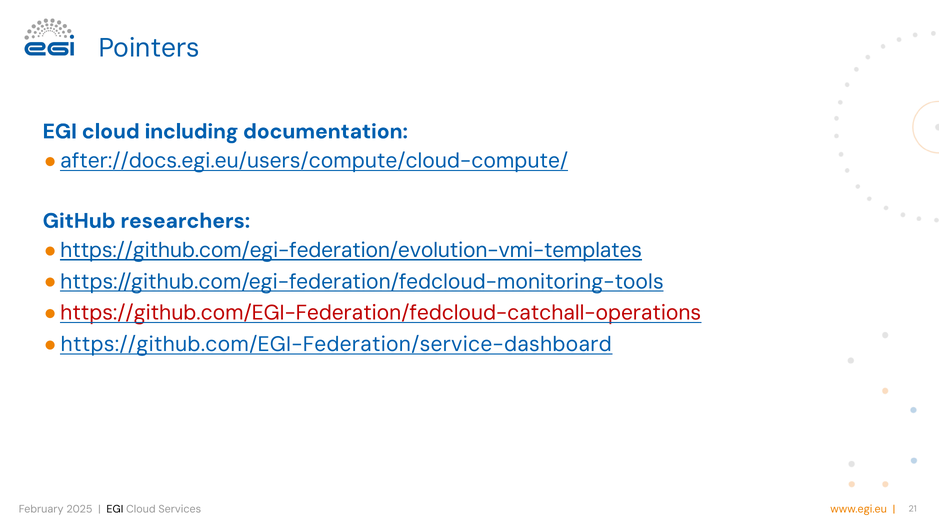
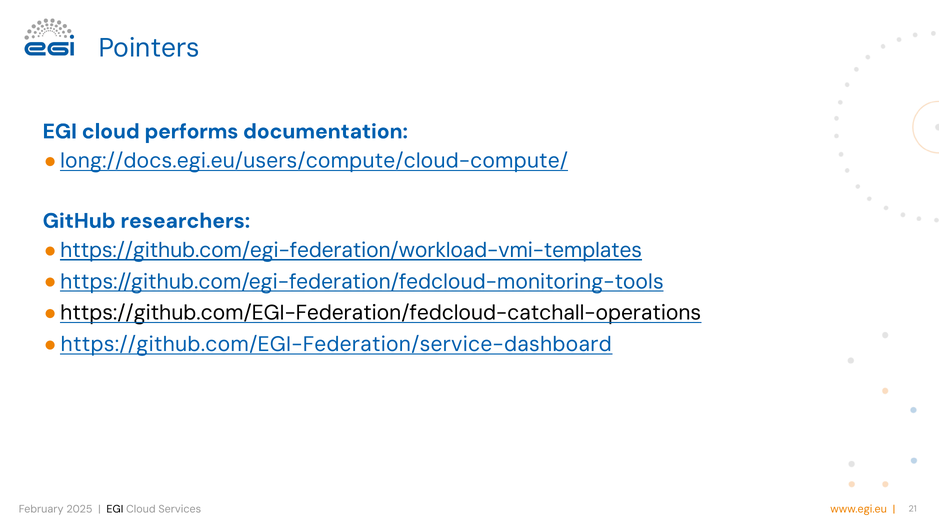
including: including -> performs
after://docs.egi.eu/users/compute/cloud-compute/: after://docs.egi.eu/users/compute/cloud-compute/ -> long://docs.egi.eu/users/compute/cloud-compute/
https://github.com/egi-federation/evolution-vmi-templates: https://github.com/egi-federation/evolution-vmi-templates -> https://github.com/egi-federation/workload-vmi-templates
https://github.com/EGI-Federation/fedcloud-catchall-operations colour: red -> black
